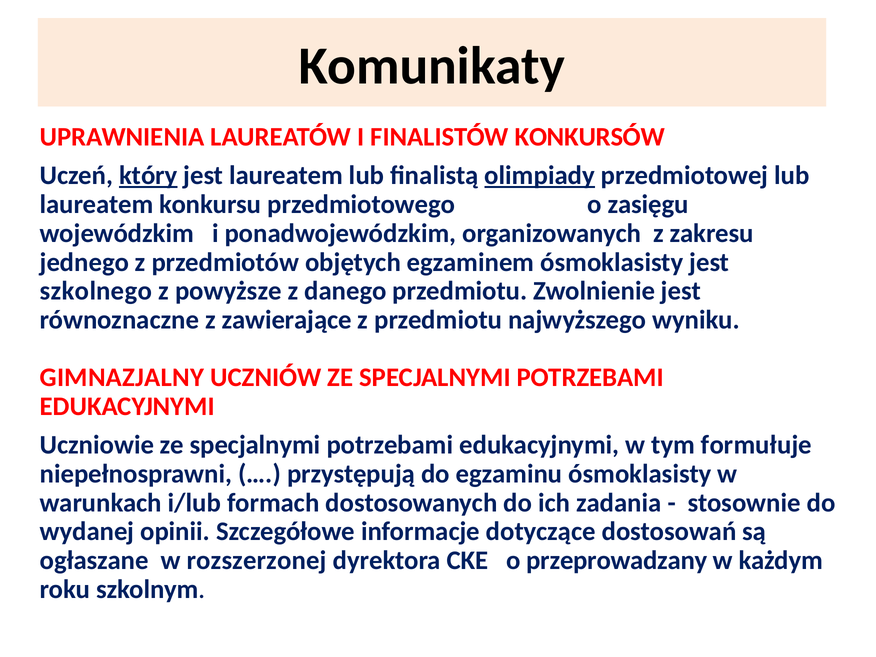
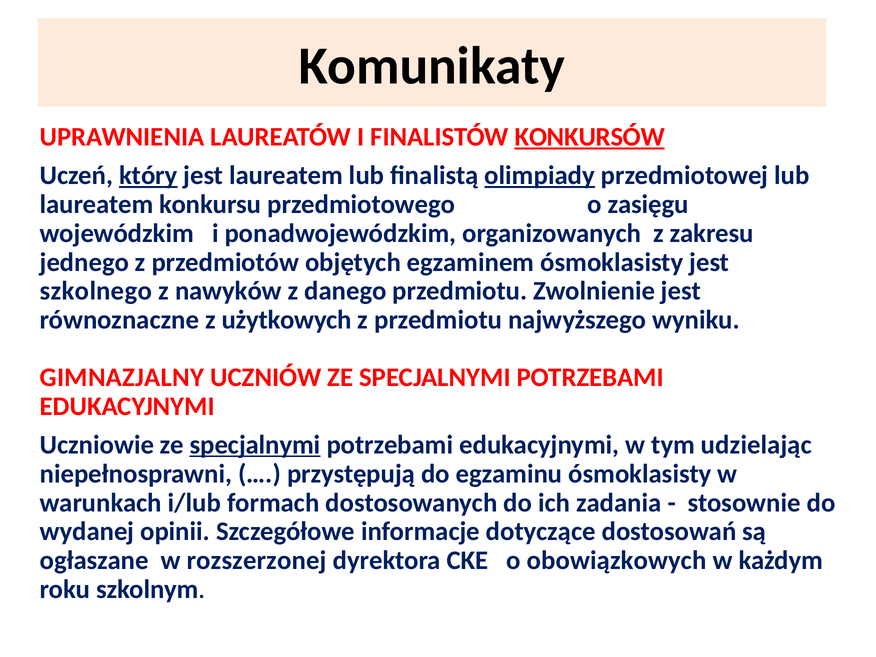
KONKURSÓW underline: none -> present
powyższe: powyższe -> nawyków
zawierające: zawierające -> użytkowych
specjalnymi at (255, 445) underline: none -> present
formułuje: formułuje -> udzielając
przeprowadzany: przeprowadzany -> obowiązkowych
